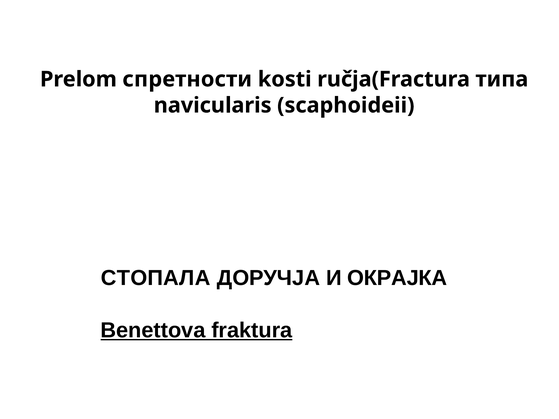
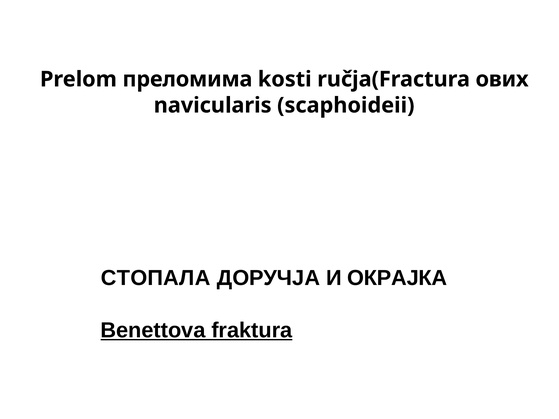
спретности: спретности -> преломима
типа: типа -> ових
